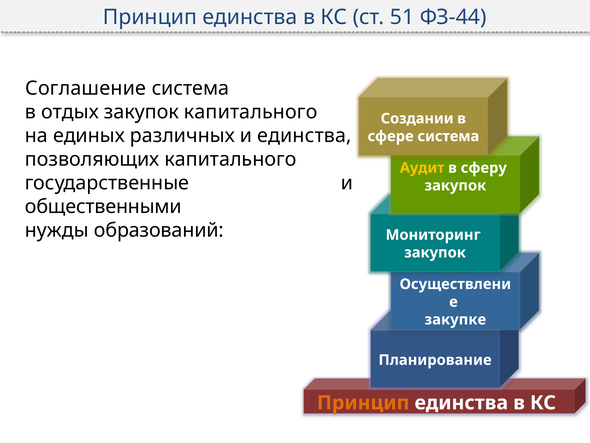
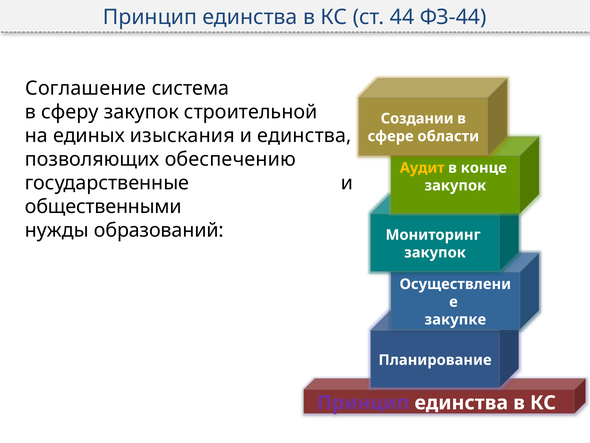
51: 51 -> 44
отдых: отдых -> сферу
закупок капитального: капитального -> строительной
различных: различных -> изыскания
сфере система: система -> области
позволяющих капитального: капитального -> обеспечению
сферу: сферу -> конце
Принцип at (363, 402) colour: orange -> purple
